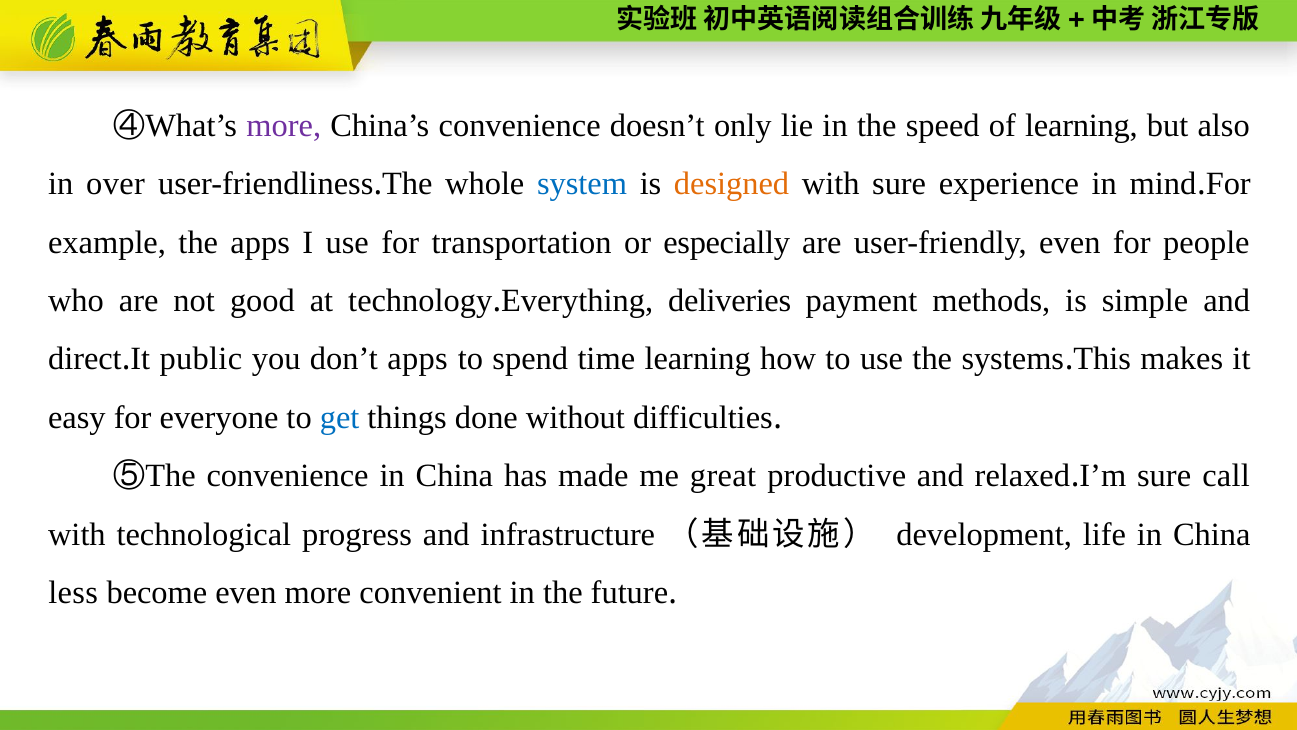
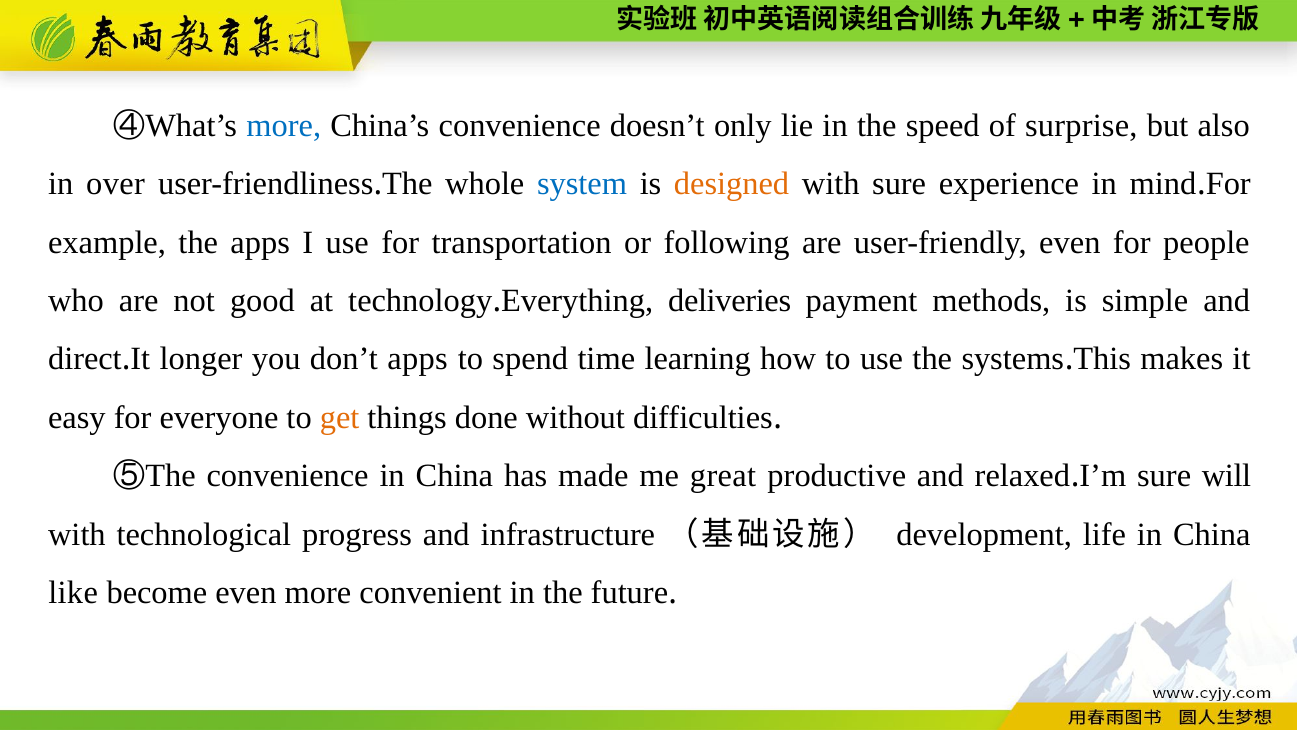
more at (284, 125) colour: purple -> blue
of learning: learning -> surprise
especially: especially -> following
public: public -> longer
get colour: blue -> orange
call: call -> will
less: less -> like
